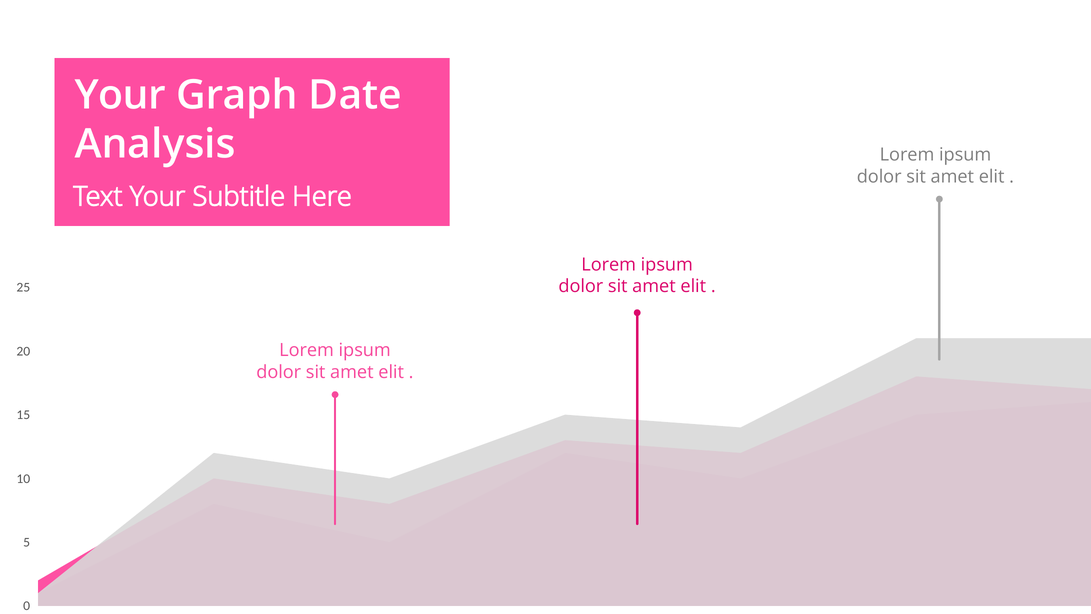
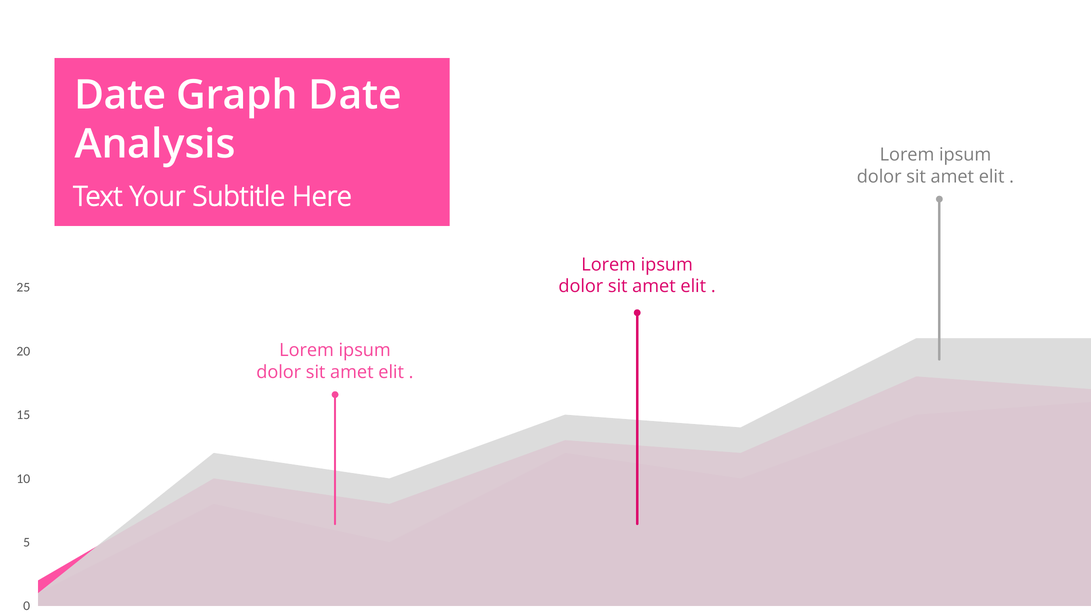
Your at (120, 95): Your -> Date
